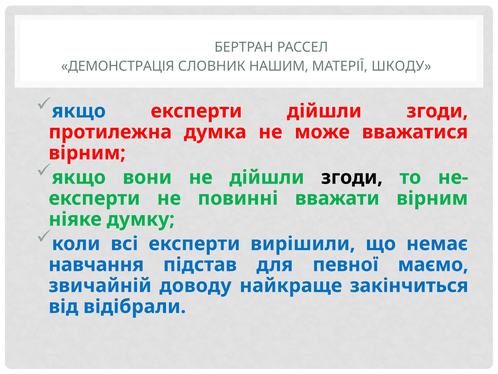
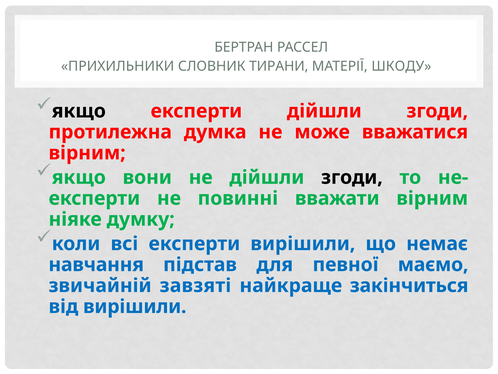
ДЕМОНСТРАЦІЯ: ДЕМОНСТРАЦІЯ -> ПРИХИЛЬНИКИ
НАШИМ: НАШИМ -> ТИРАНИ
якщо at (79, 111) colour: blue -> black
доводу: доводу -> завзяті
від відібрали: відібрали -> вирішили
